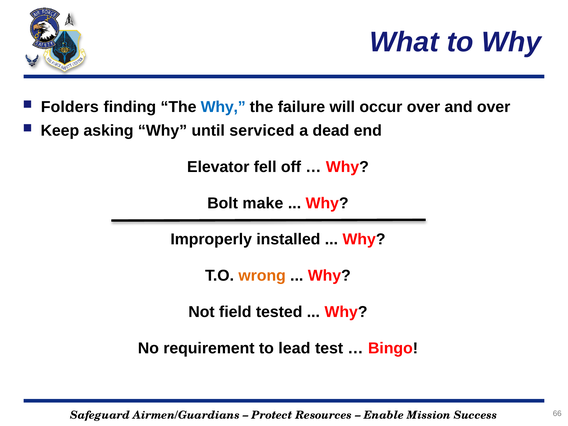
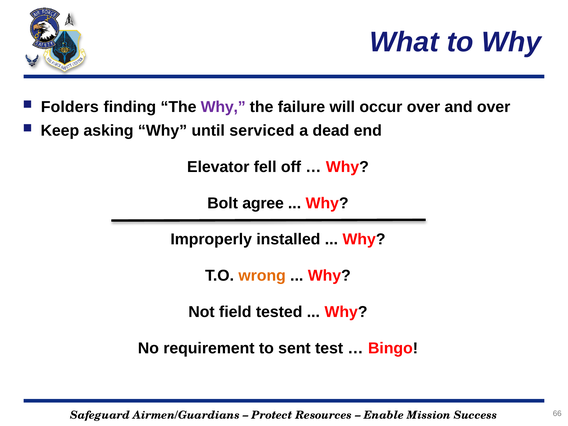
Why at (223, 107) colour: blue -> purple
make: make -> agree
lead: lead -> sent
